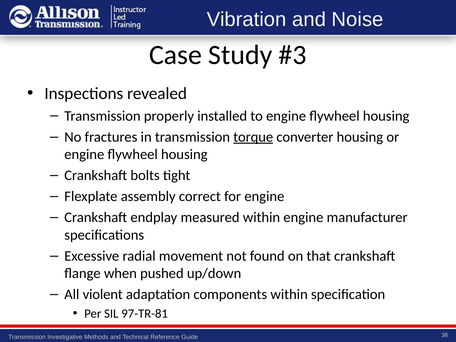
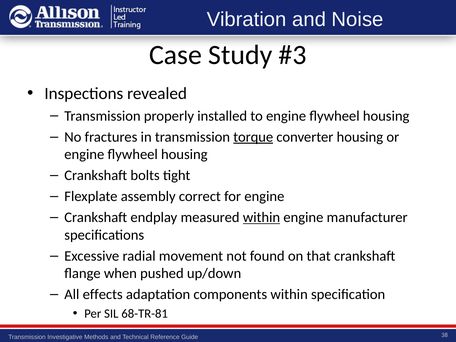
within at (261, 217) underline: none -> present
violent: violent -> effects
97-TR-81: 97-TR-81 -> 68-TR-81
